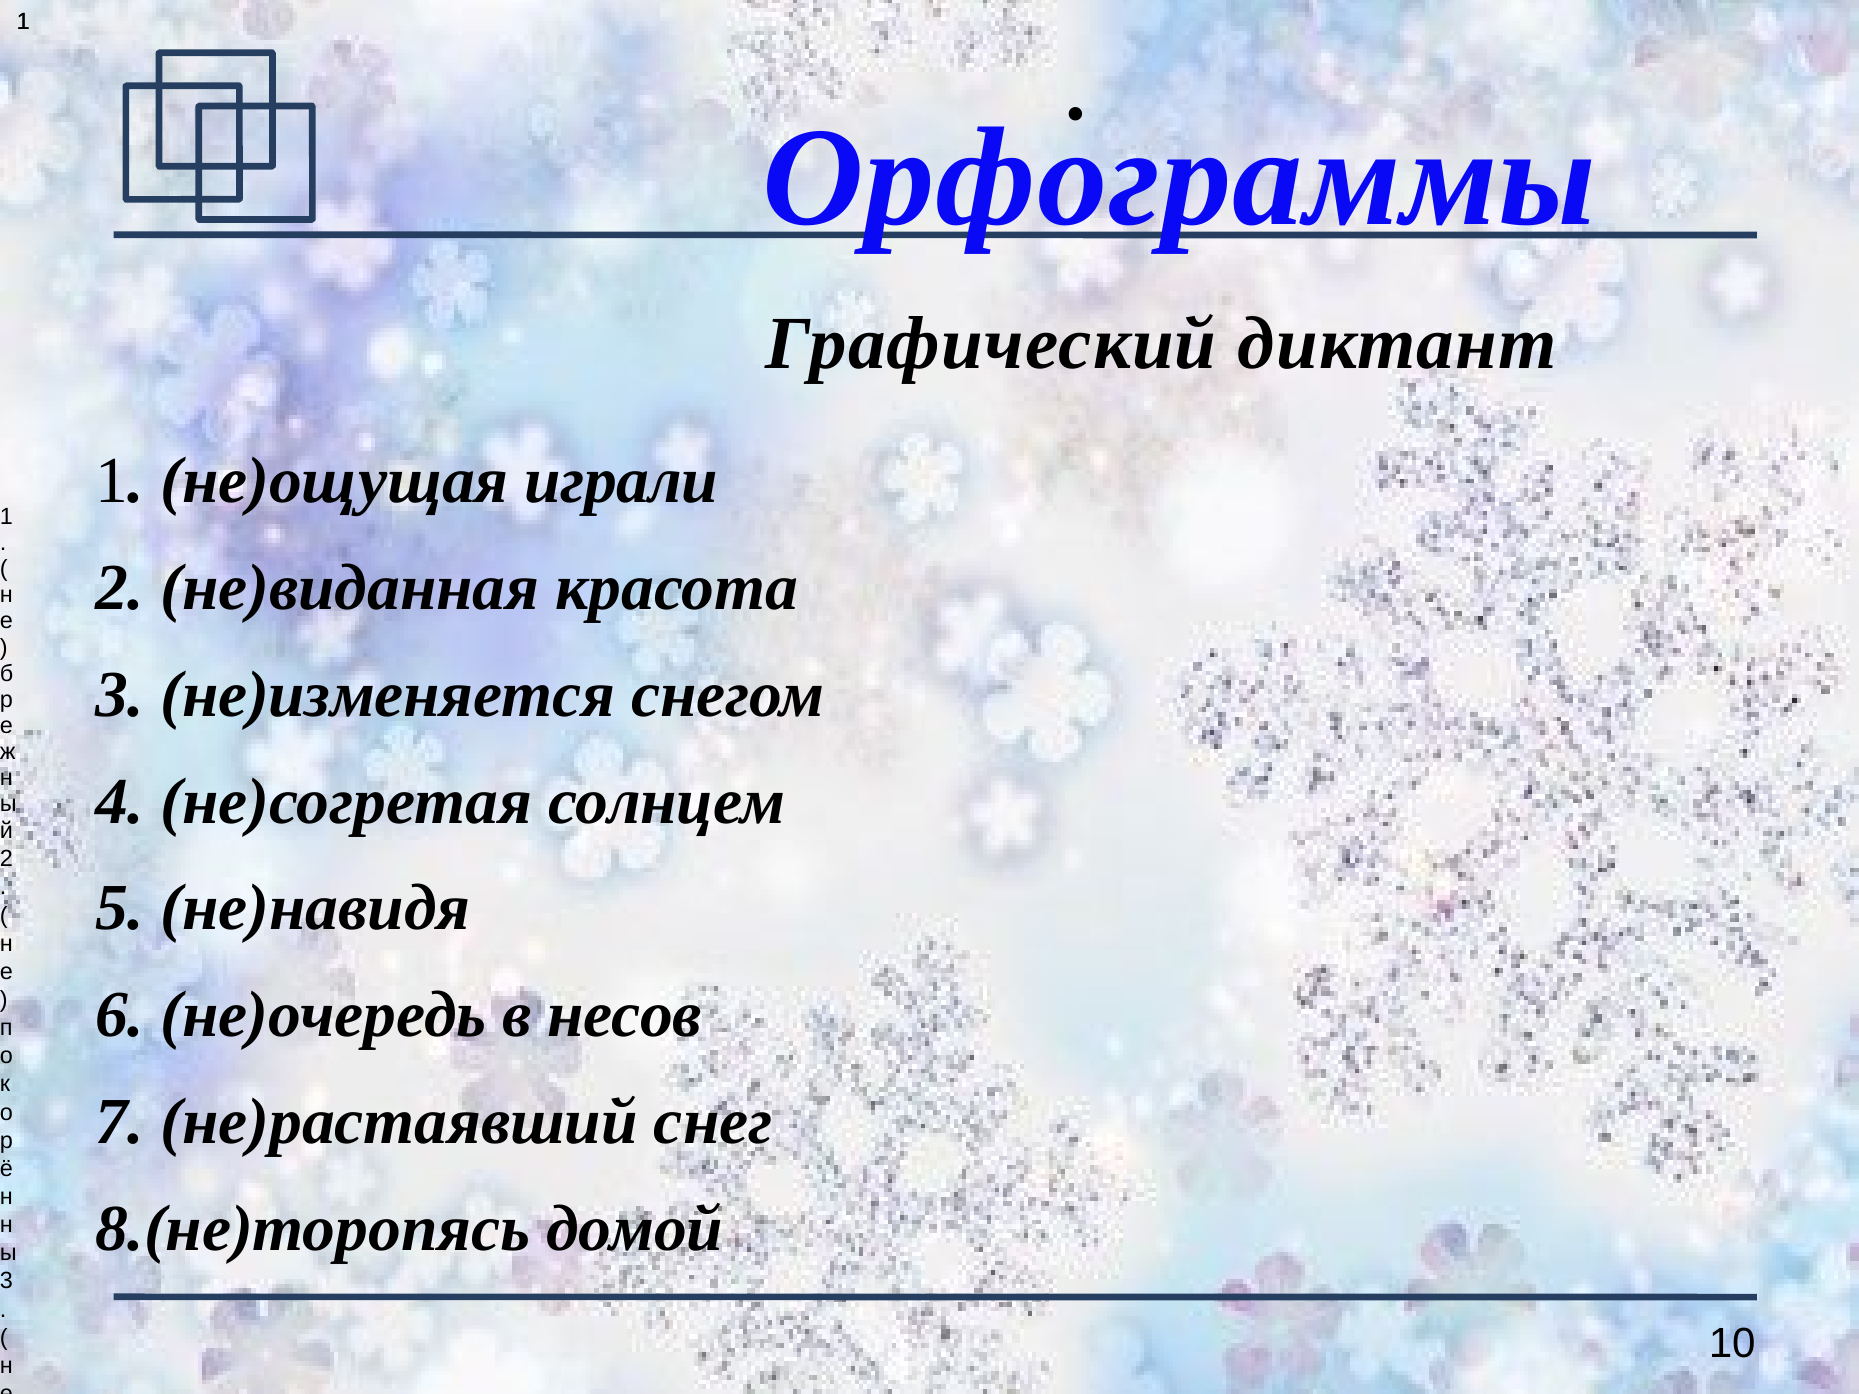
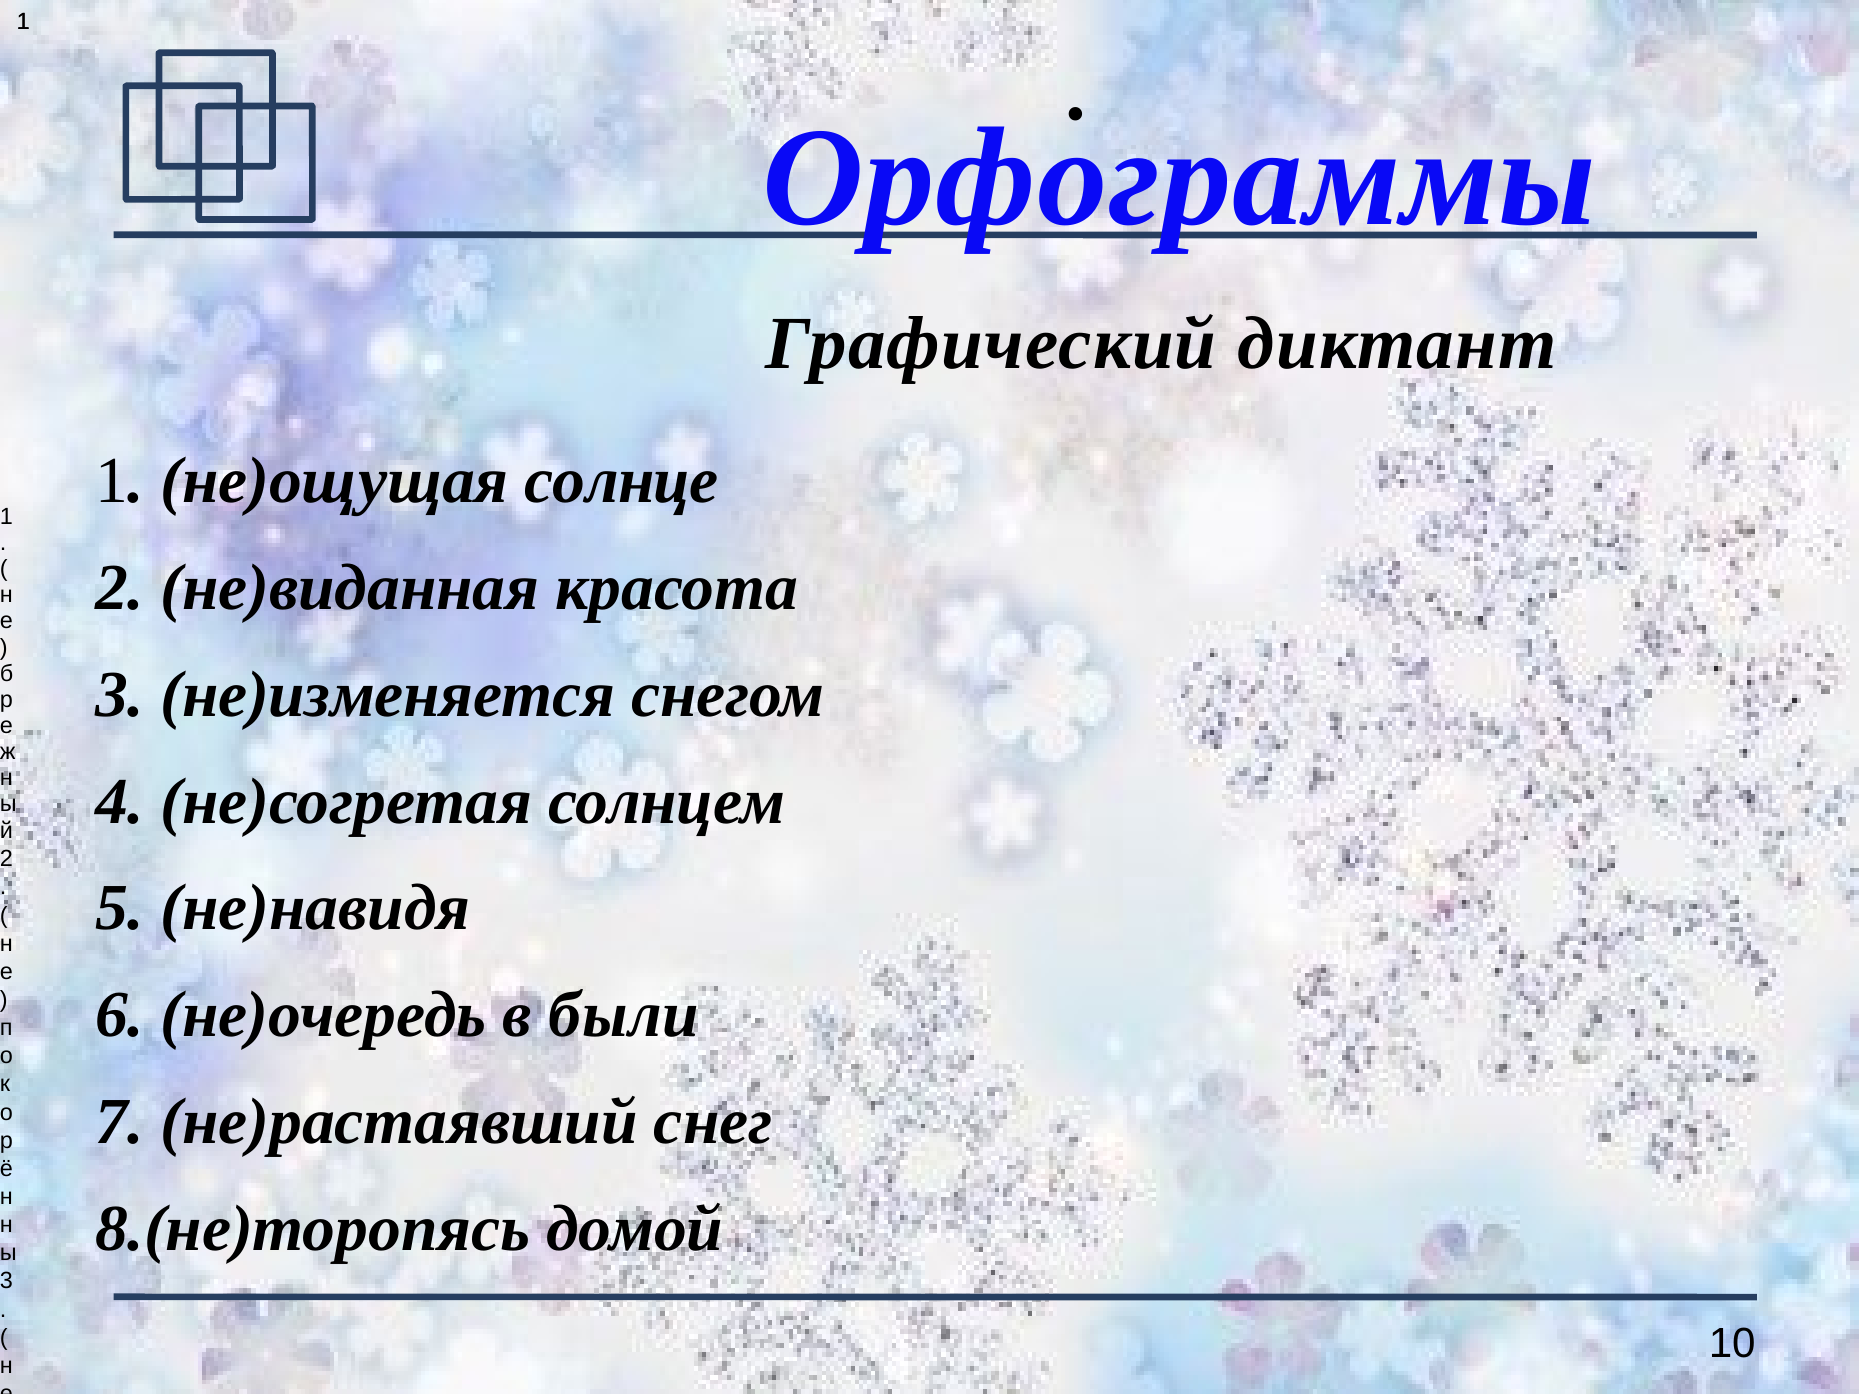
играли: играли -> солнце
несов: несов -> были
